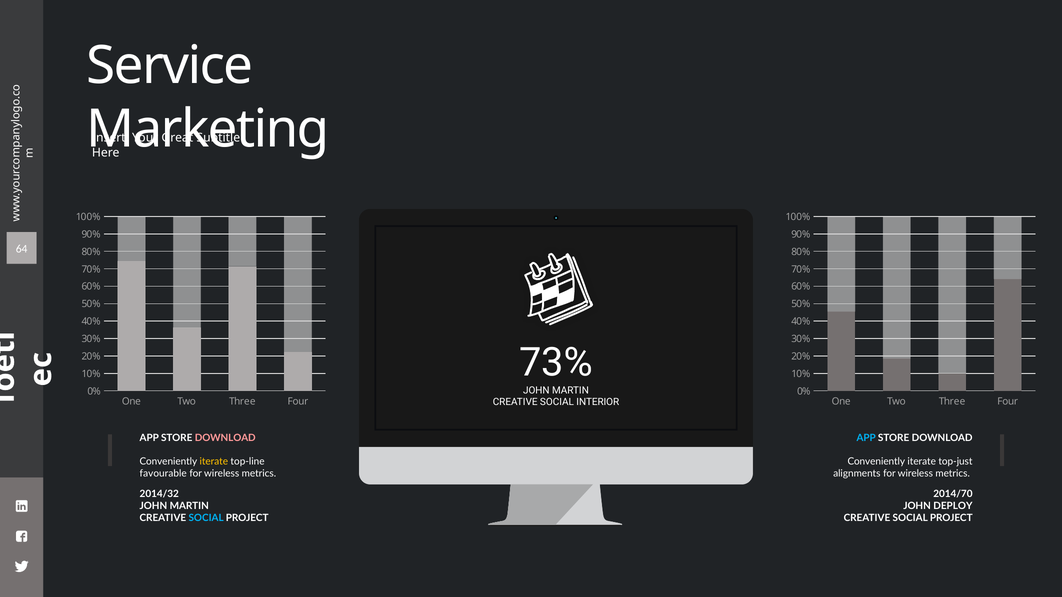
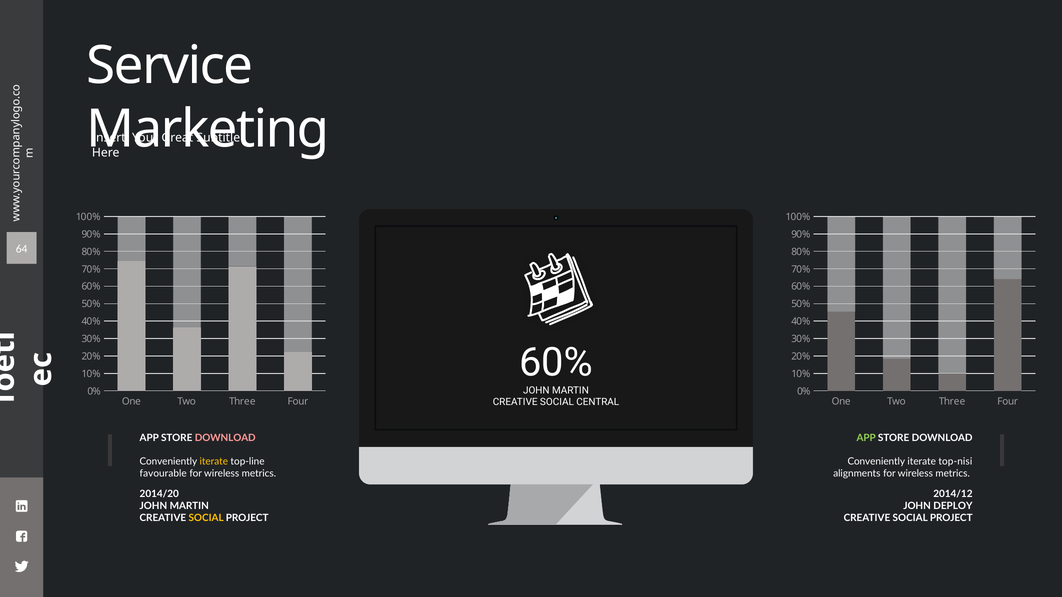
73% at (556, 363): 73% -> 60%
INTERIOR: INTERIOR -> CENTRAL
APP at (866, 438) colour: light blue -> light green
top-just: top-just -> top-nisi
2014/32: 2014/32 -> 2014/20
2014/70: 2014/70 -> 2014/12
SOCIAL at (206, 518) colour: light blue -> yellow
